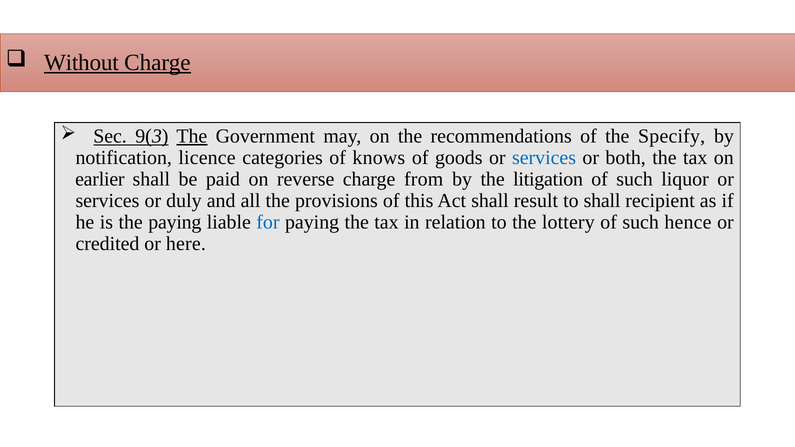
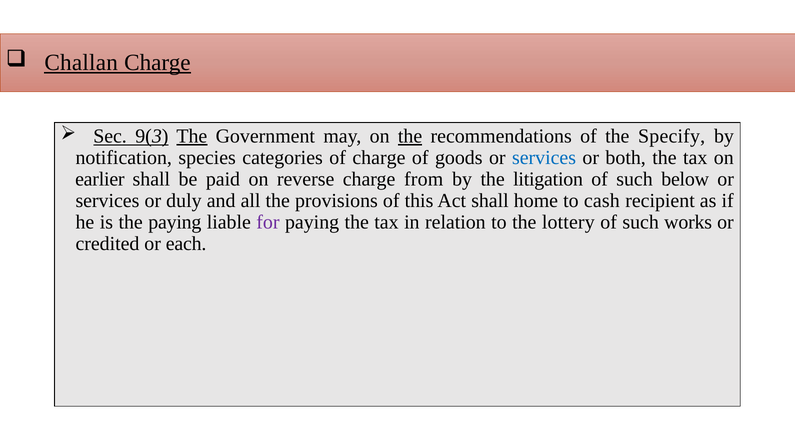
Without: Without -> Challan
the at (410, 136) underline: none -> present
licence: licence -> species
of knows: knows -> charge
liquor: liquor -> below
result: result -> home
to shall: shall -> cash
for colour: blue -> purple
hence: hence -> works
here: here -> each
